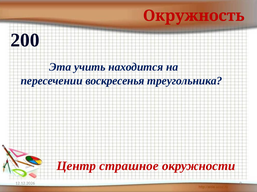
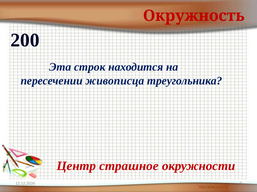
учить: учить -> строк
воскресенья: воскресенья -> живописца
